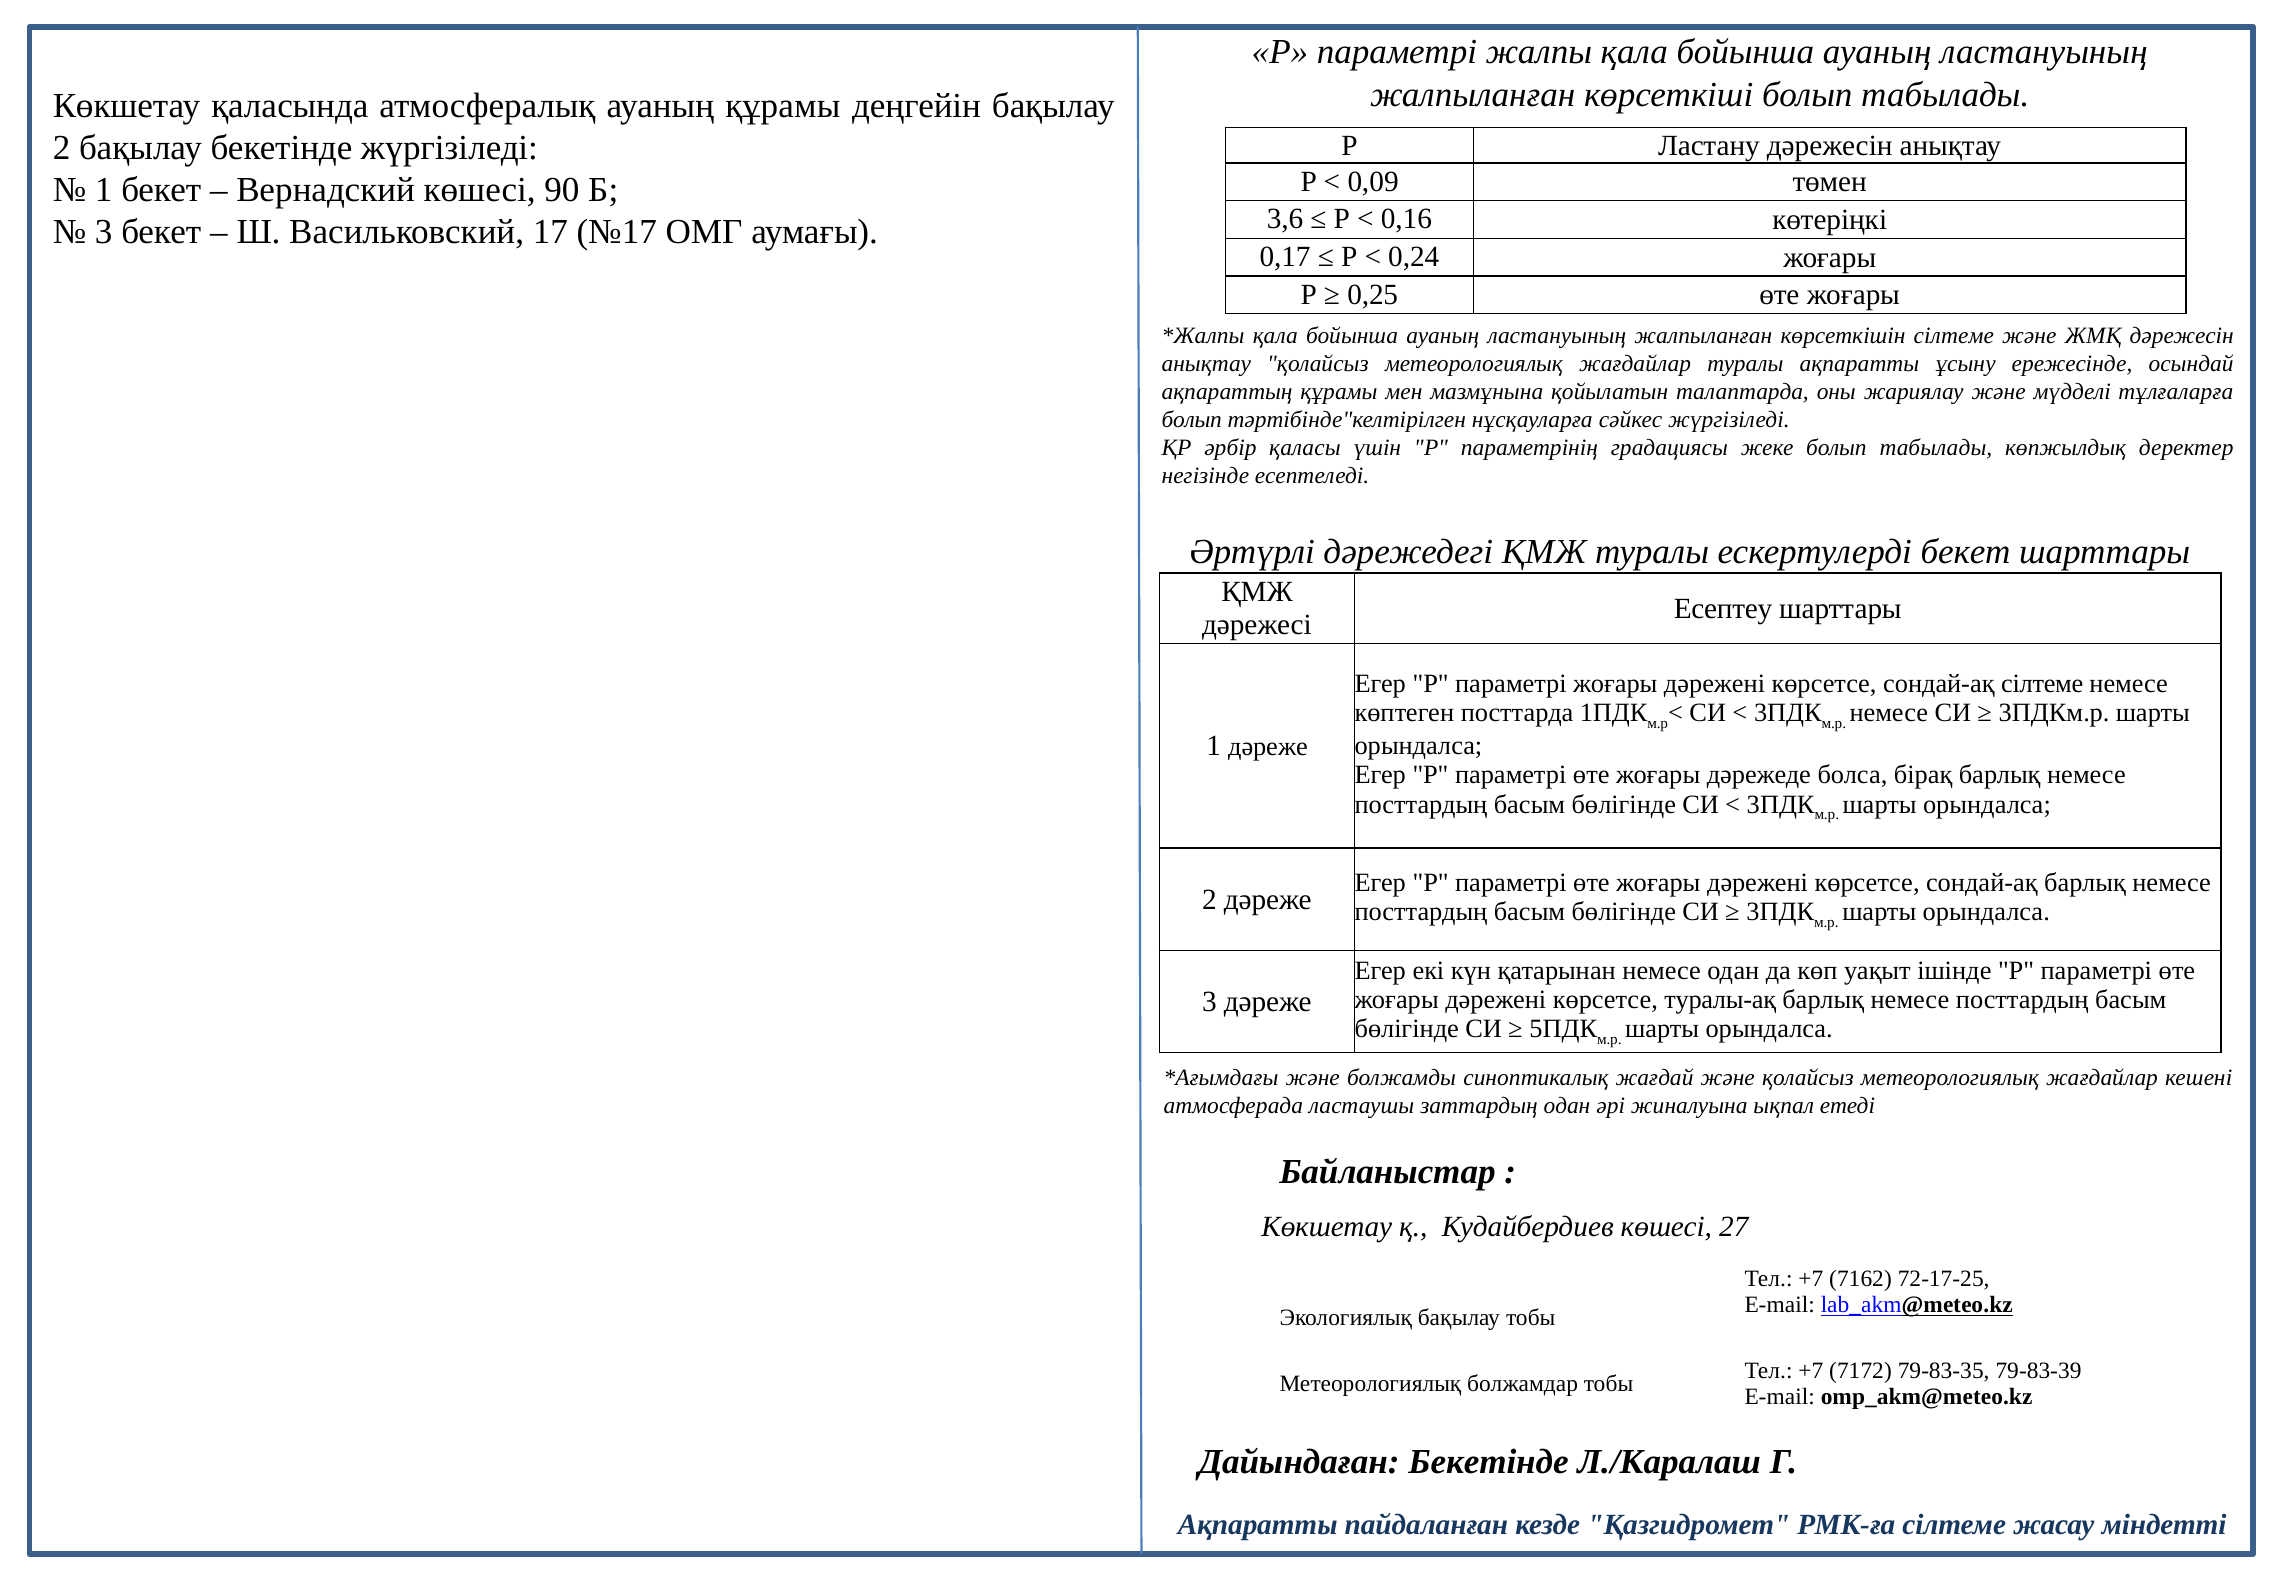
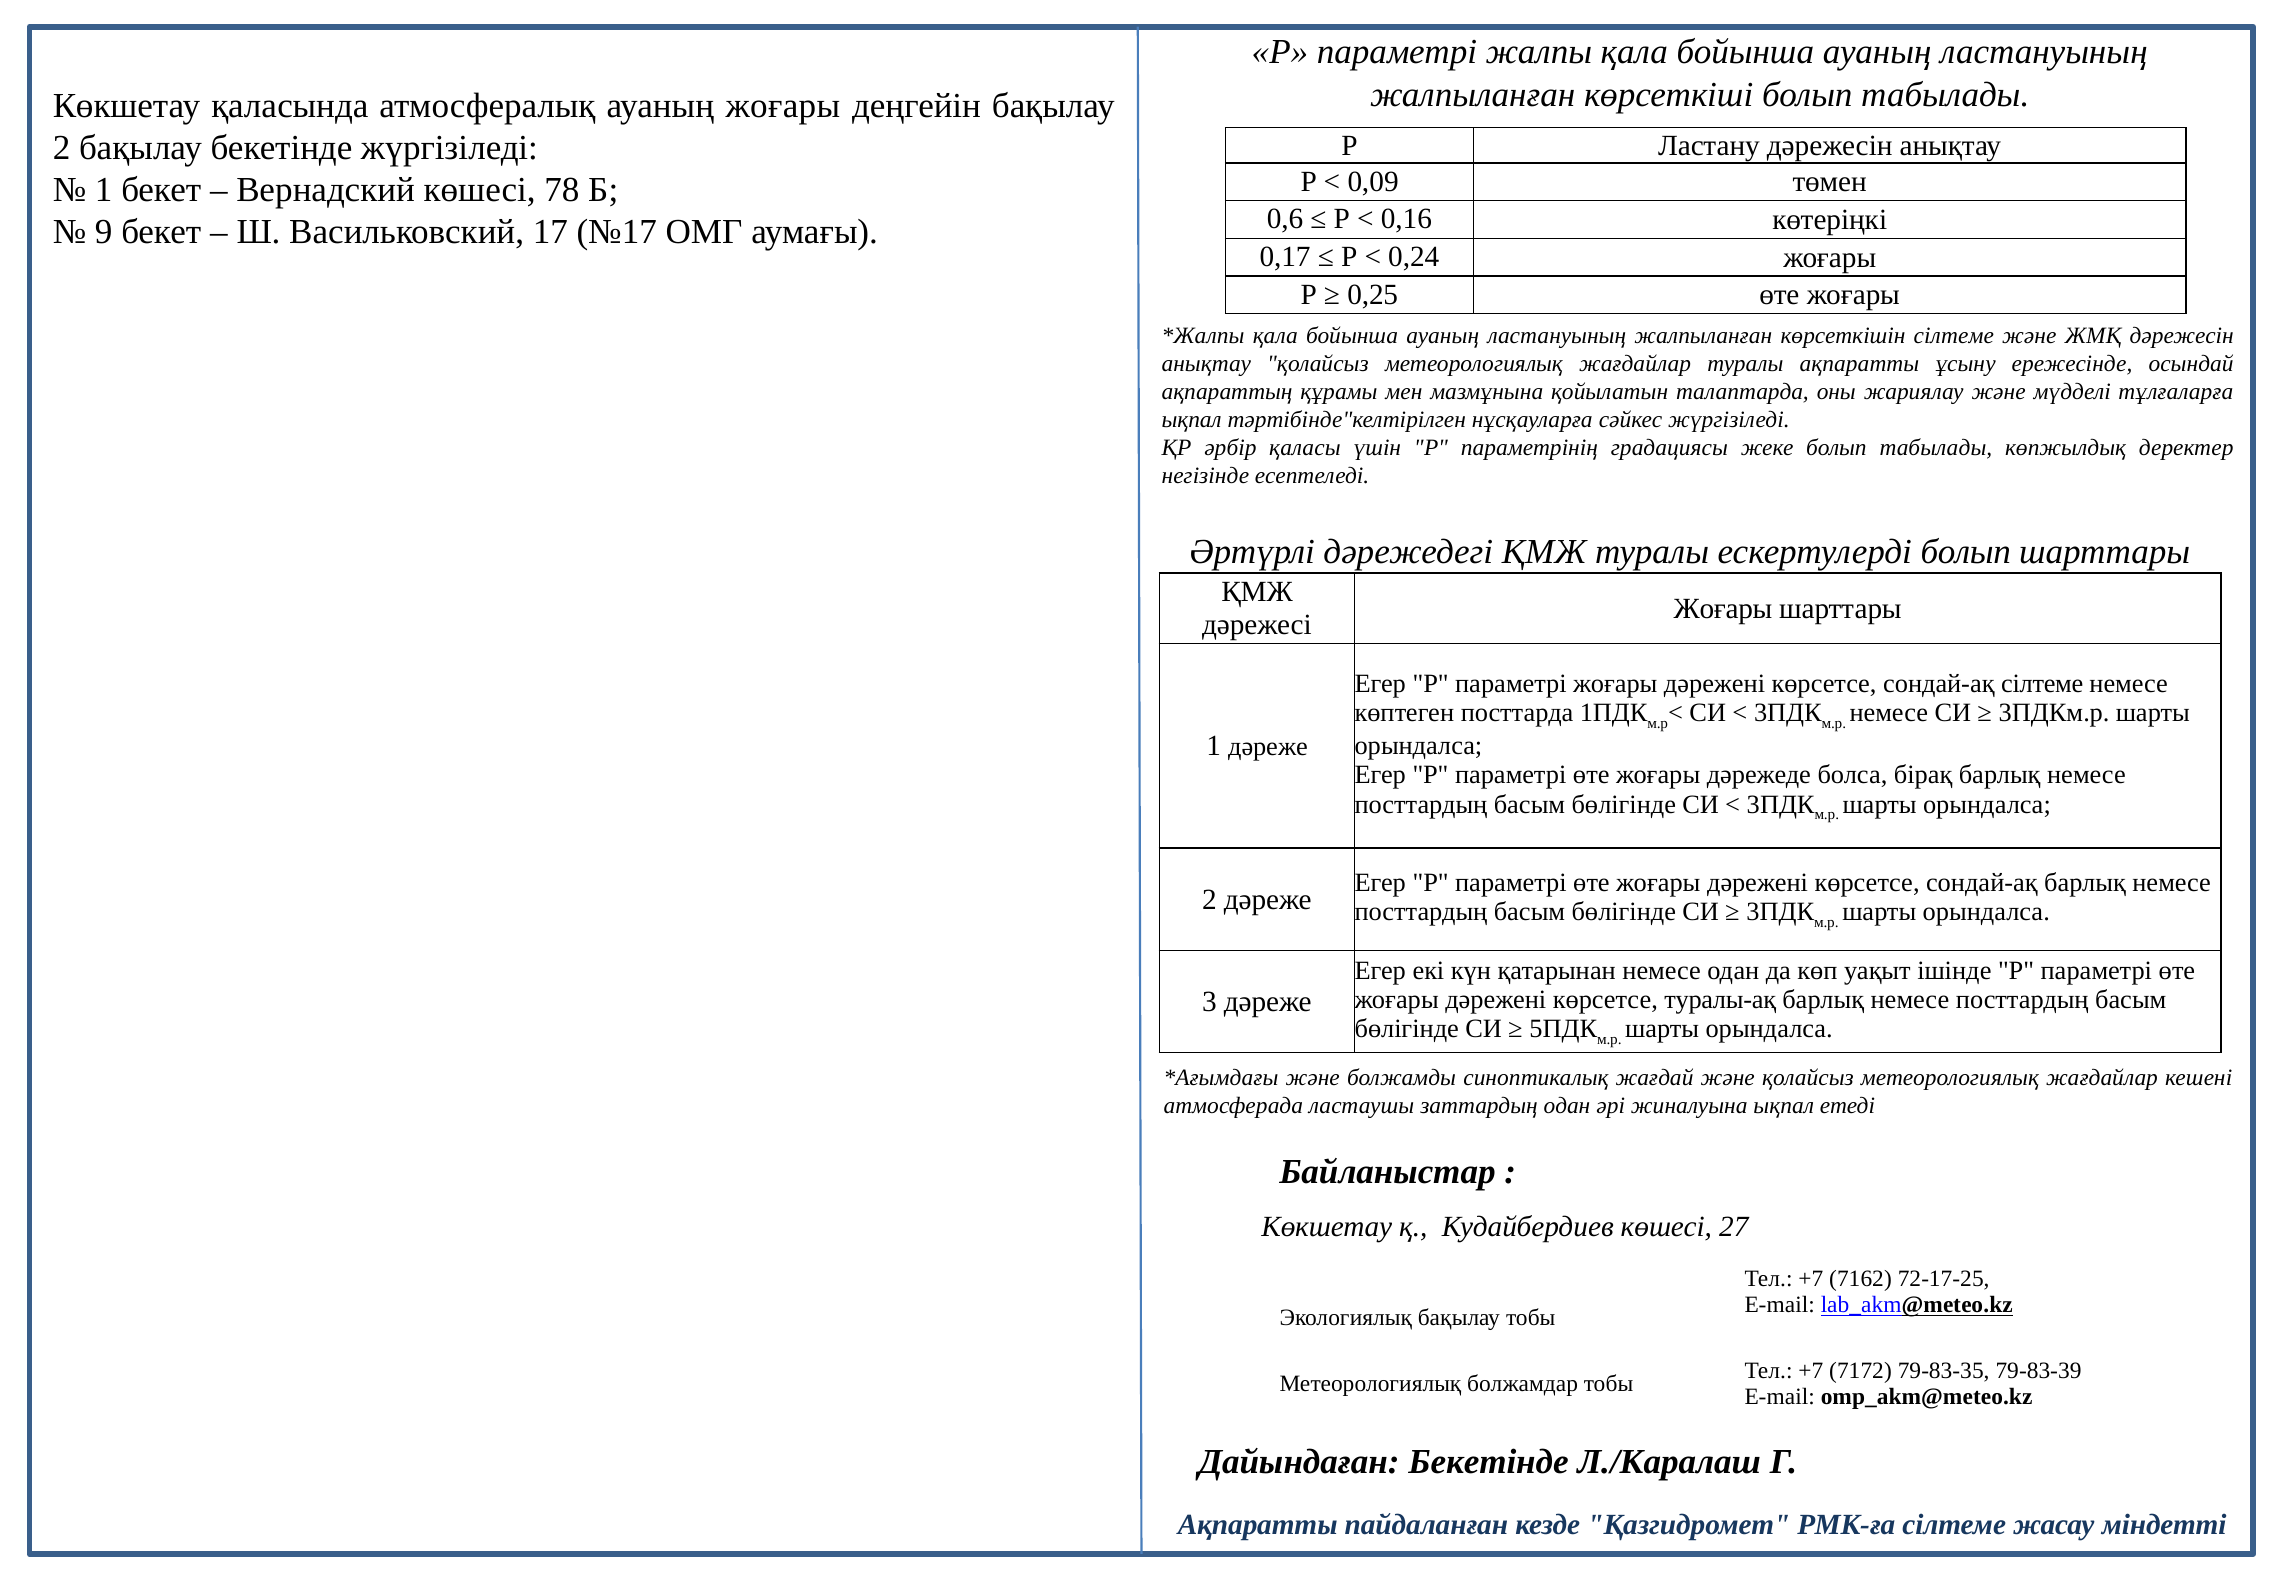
ауаның құрамы: құрамы -> жоғары
90: 90 -> 78
3,6: 3,6 -> 0,6
3 at (104, 232): 3 -> 9
болып at (1192, 420): болып -> ықпал
ескертулерді бекет: бекет -> болып
Есептеу at (1723, 608): Есептеу -> Жоғары
